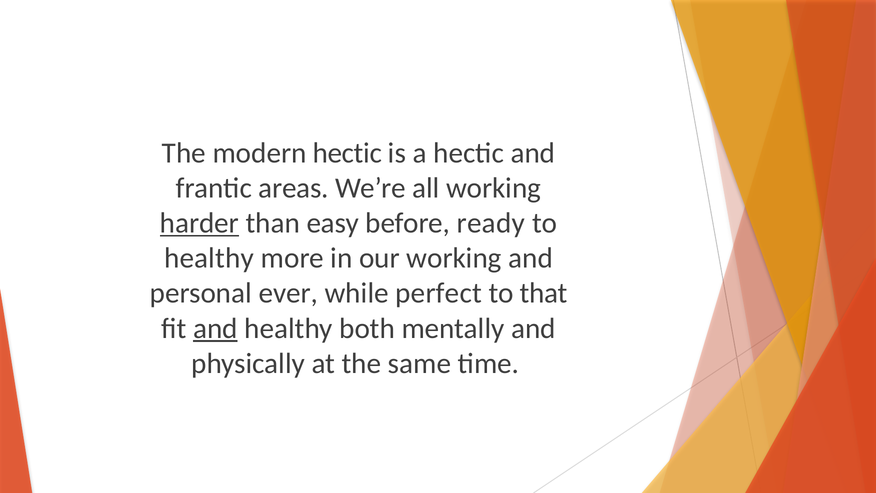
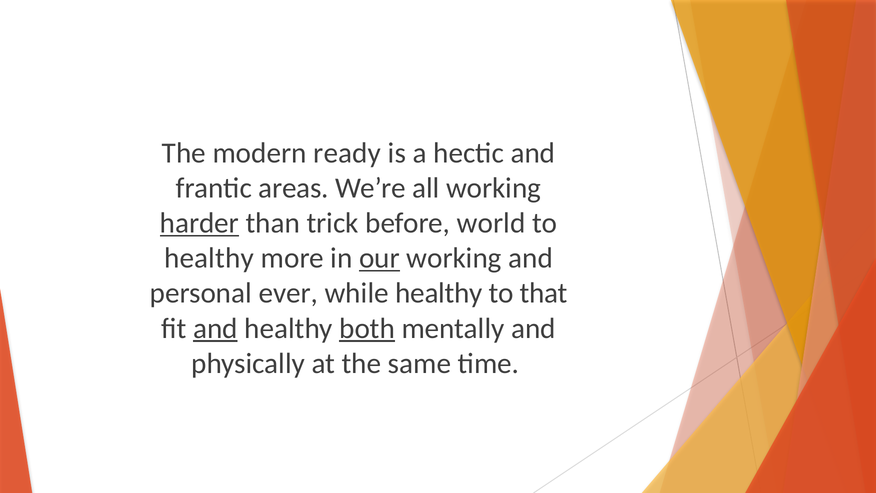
modern hectic: hectic -> ready
easy: easy -> trick
ready: ready -> world
our underline: none -> present
while perfect: perfect -> healthy
both underline: none -> present
